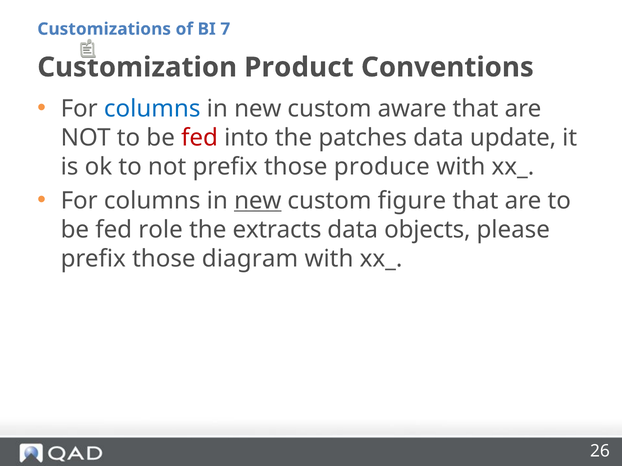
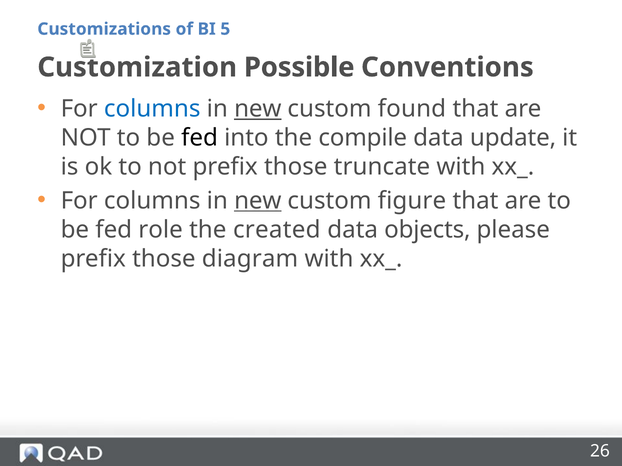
7: 7 -> 5
Product: Product -> Possible
new at (258, 109) underline: none -> present
aware: aware -> found
fed at (200, 138) colour: red -> black
patches: patches -> compile
produce: produce -> truncate
extracts: extracts -> created
